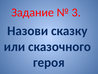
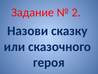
3: 3 -> 2
